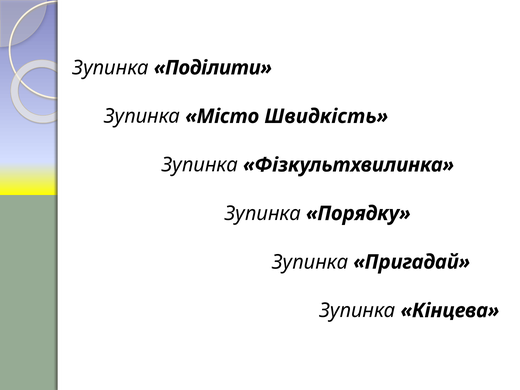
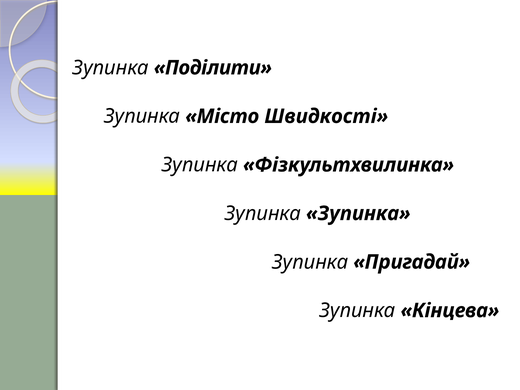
Швидкість: Швидкість -> Швидкості
Порядку at (358, 213): Порядку -> Зупинка
